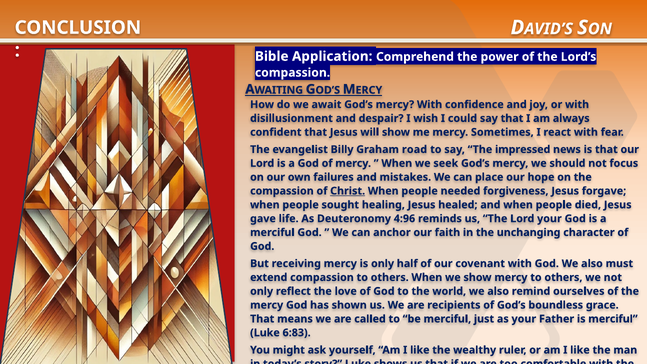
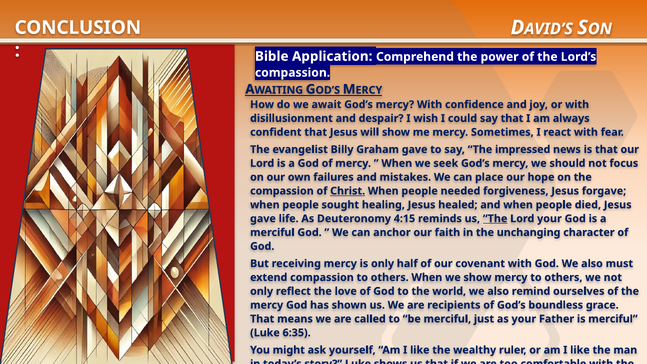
Graham road: road -> gave
4:96: 4:96 -> 4:15
The at (495, 219) underline: none -> present
6:83: 6:83 -> 6:35
